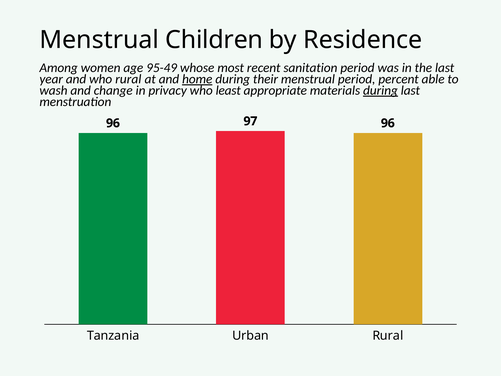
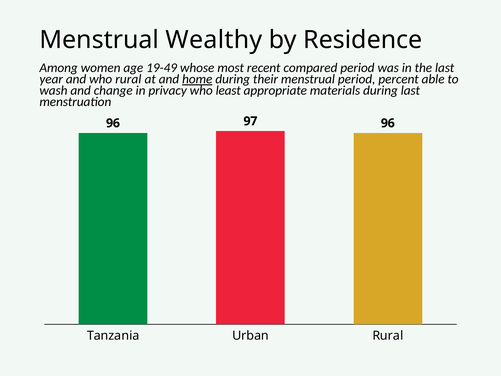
Children: Children -> Wealthy
95-49: 95-49 -> 19-49
sanitation: sanitation -> compared
during at (380, 90) underline: present -> none
